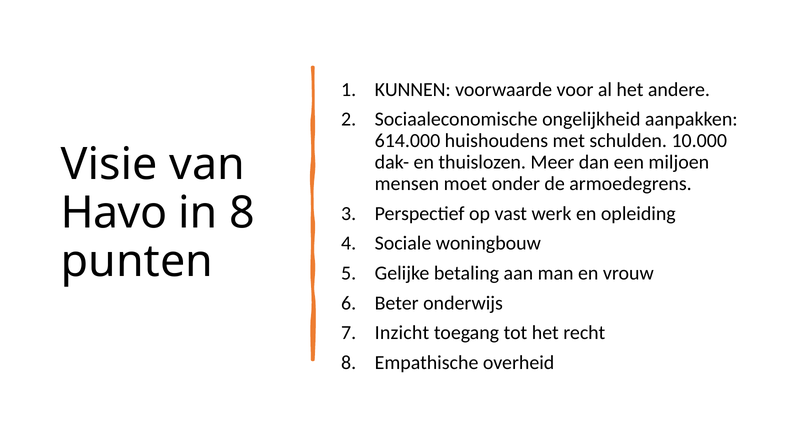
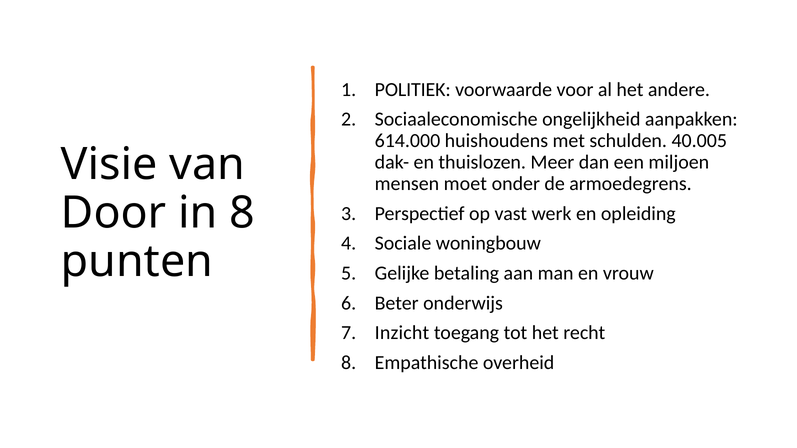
KUNNEN: KUNNEN -> POLITIEK
10.000: 10.000 -> 40.005
Havo: Havo -> Door
